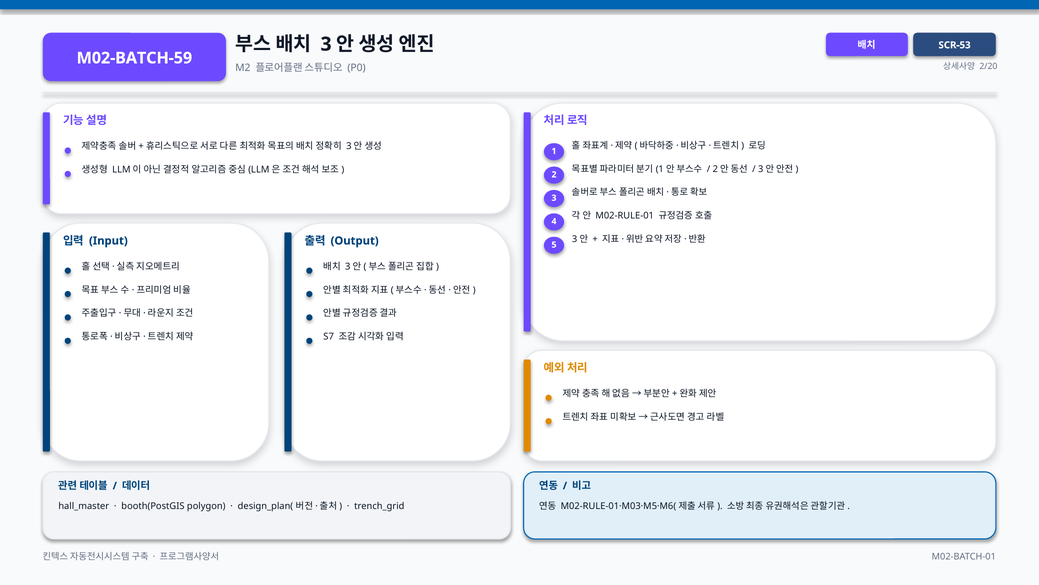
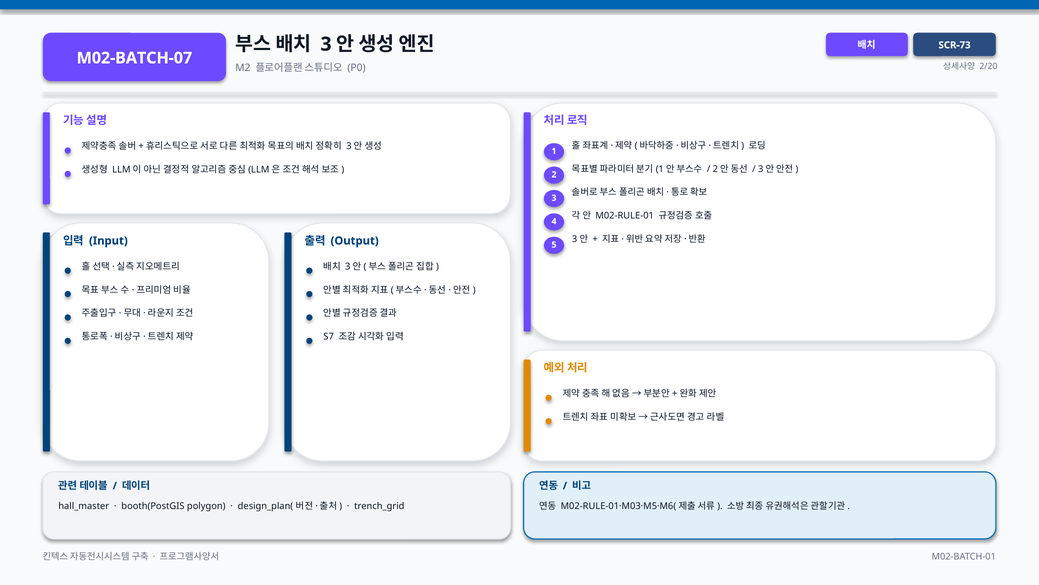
SCR-53: SCR-53 -> SCR-73
M02-BATCH-59: M02-BATCH-59 -> M02-BATCH-07
